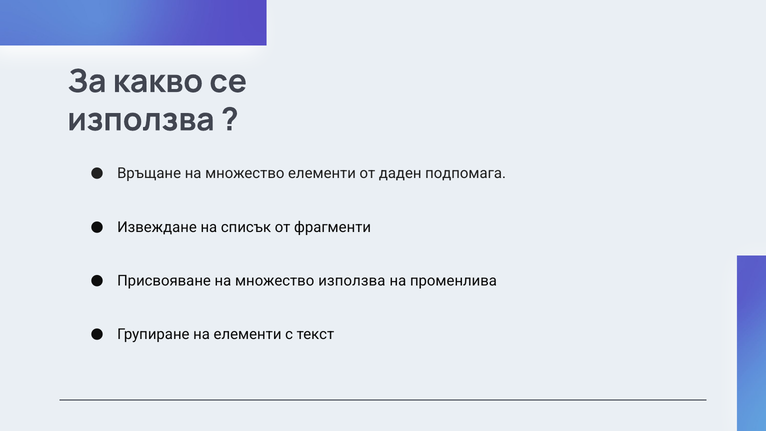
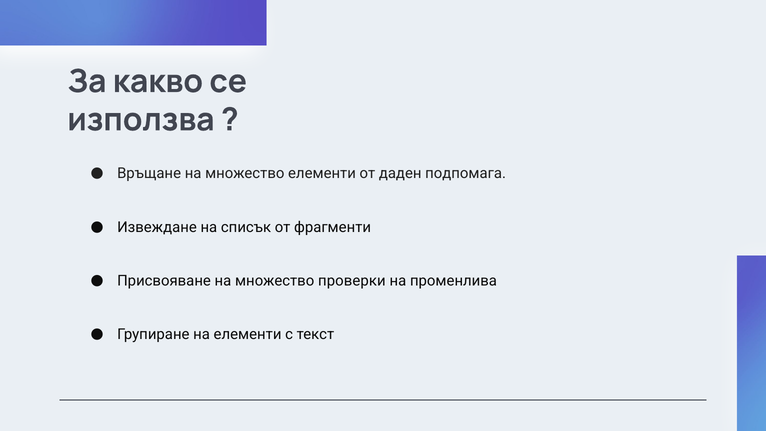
множество използва: използва -> проверки
